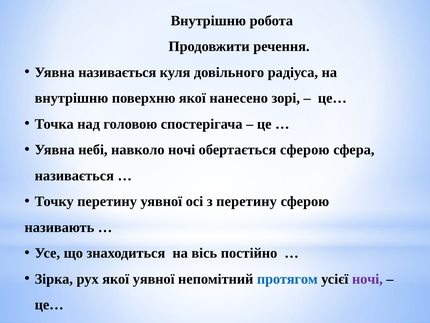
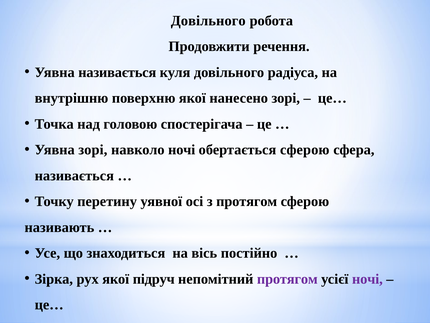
Внутрішню at (208, 21): Внутрішню -> Довільного
Уявна небі: небі -> зорі
з перетину: перетину -> протягом
якої уявної: уявної -> підруч
протягом at (287, 279) colour: blue -> purple
